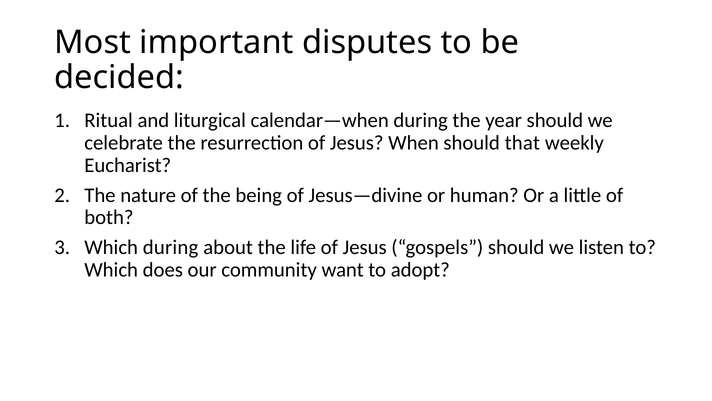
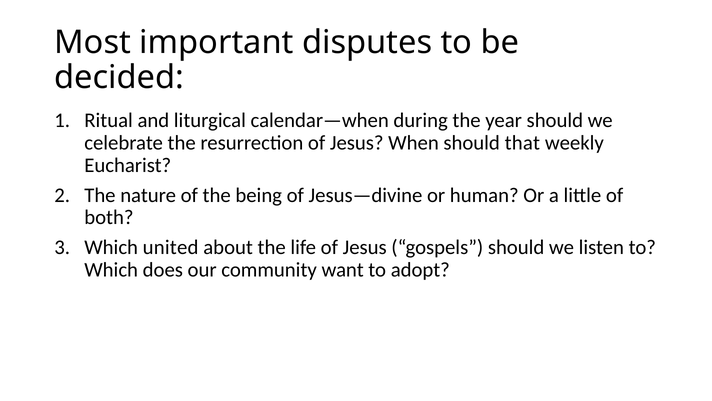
Which during: during -> united
